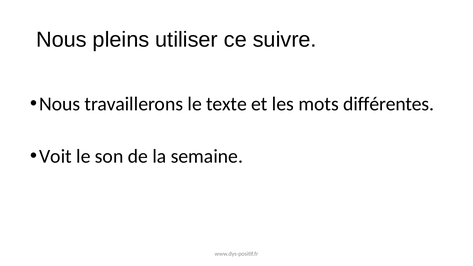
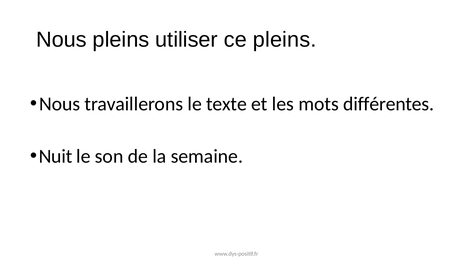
ce suivre: suivre -> pleins
Voit: Voit -> Nuit
